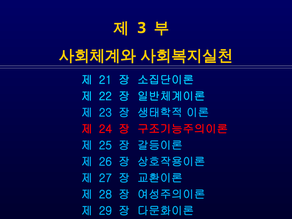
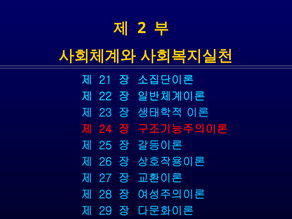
3: 3 -> 2
